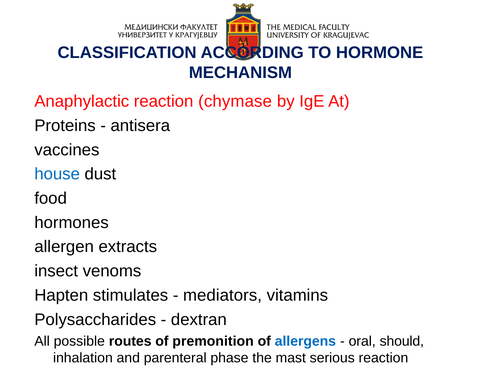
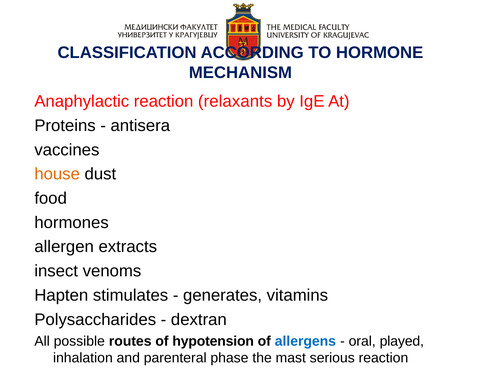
chymase: chymase -> relaxants
house colour: blue -> orange
mediators: mediators -> generates
premonition: premonition -> hypotension
should: should -> played
